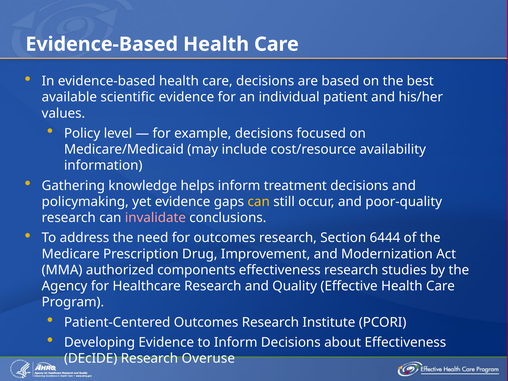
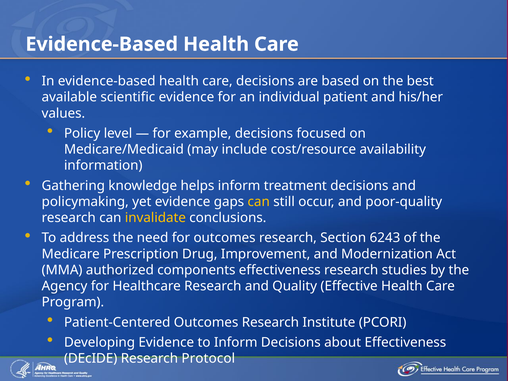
invalidate colour: pink -> yellow
6444: 6444 -> 6243
Overuse: Overuse -> Protocol
